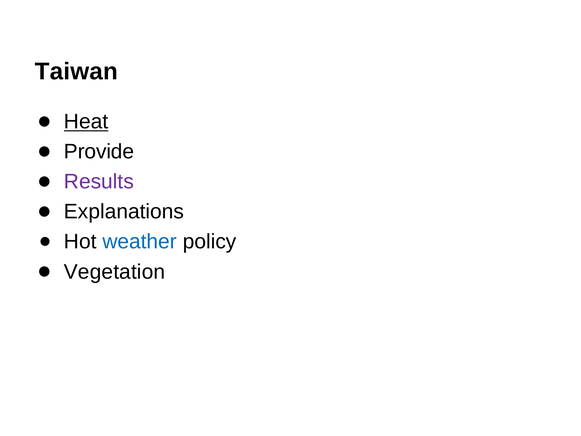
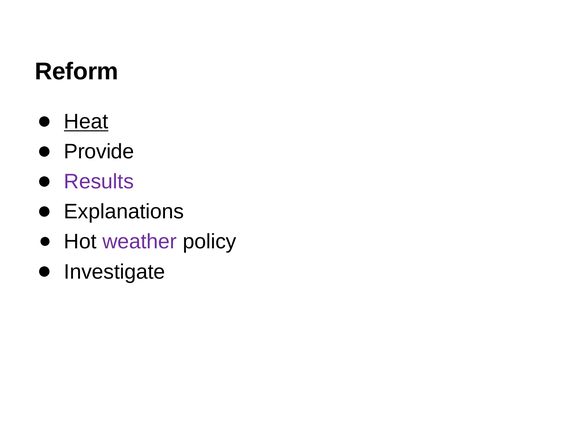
Taiwan: Taiwan -> Reform
weather colour: blue -> purple
Vegetation: Vegetation -> Investigate
